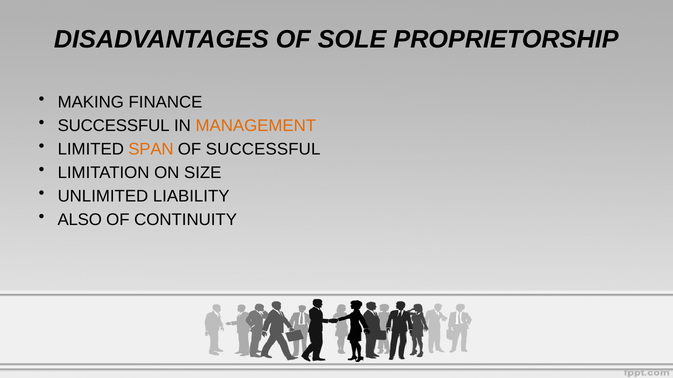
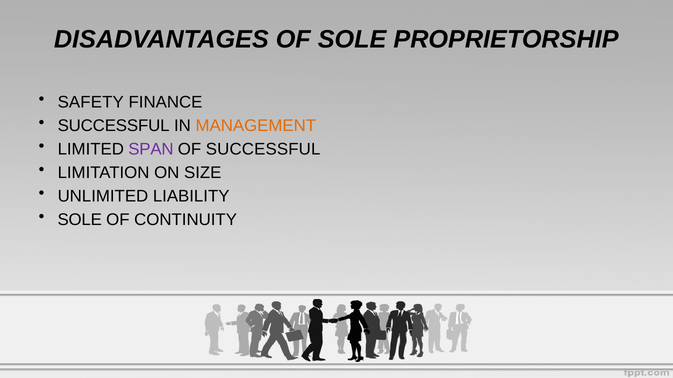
MAKING: MAKING -> SAFETY
SPAN colour: orange -> purple
ALSO at (80, 220): ALSO -> SOLE
